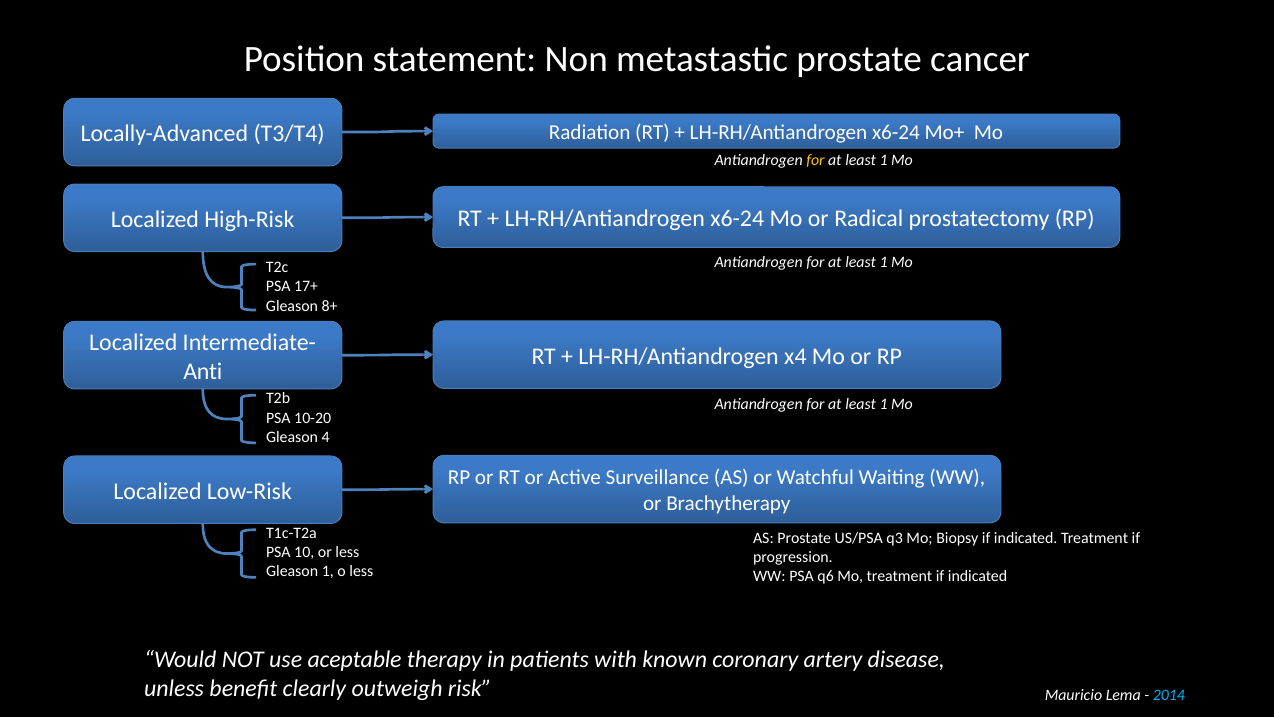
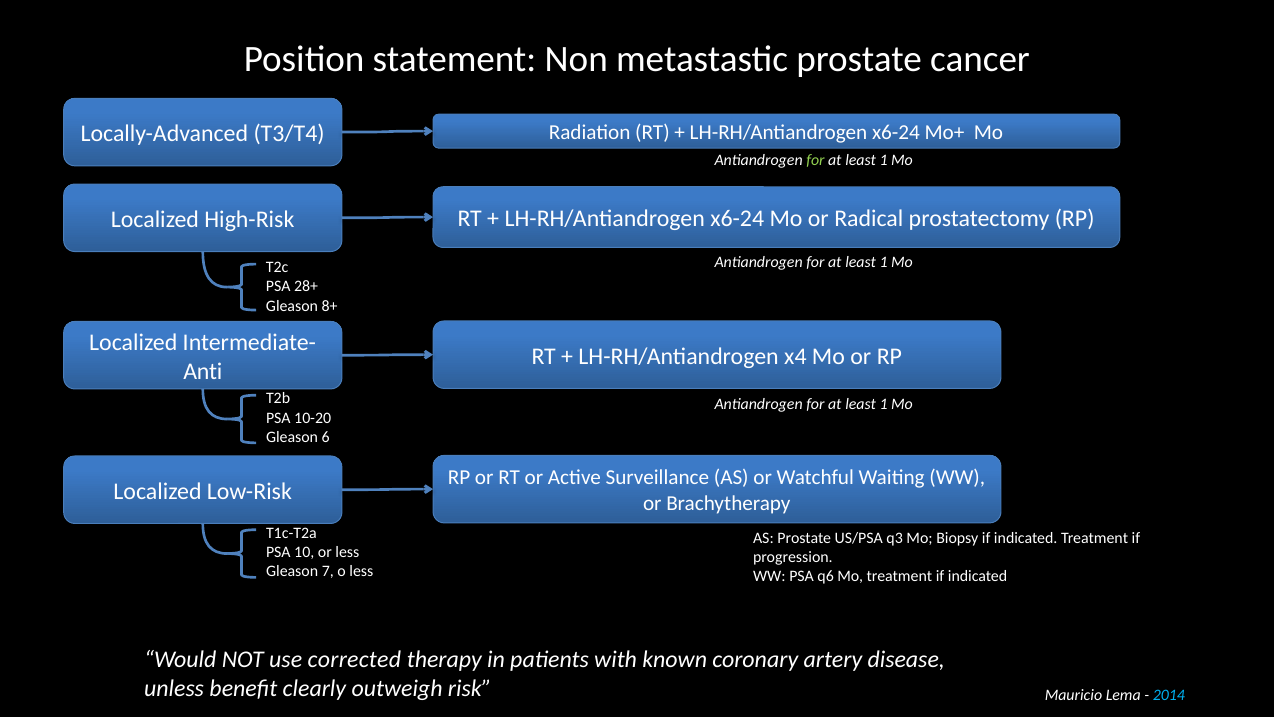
for at (815, 160) colour: yellow -> light green
17+: 17+ -> 28+
4: 4 -> 6
Gleason 1: 1 -> 7
aceptable: aceptable -> corrected
